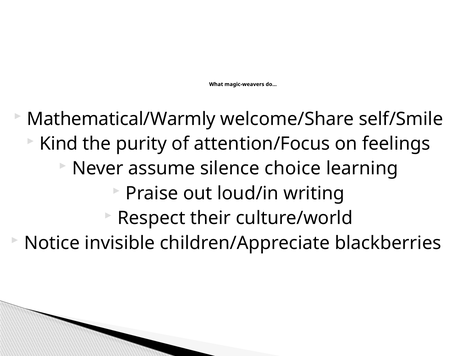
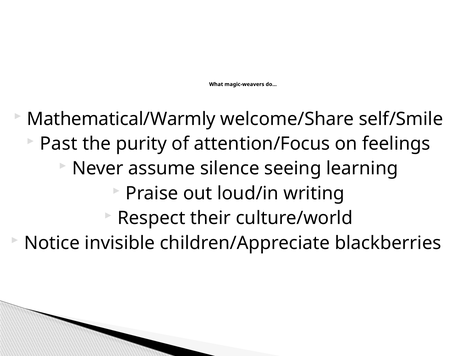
Kind: Kind -> Past
choice: choice -> seeing
